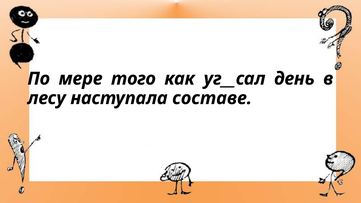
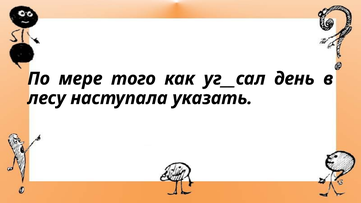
составе: составе -> указать
